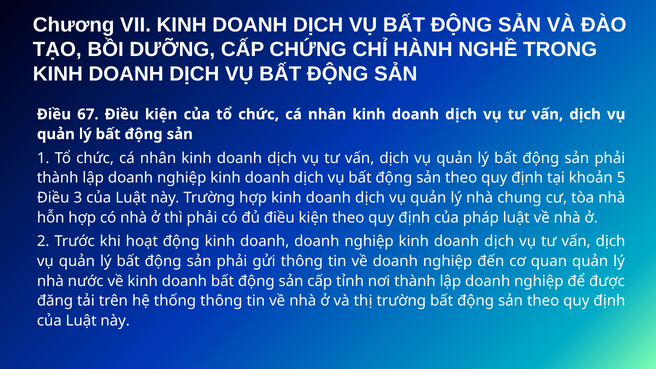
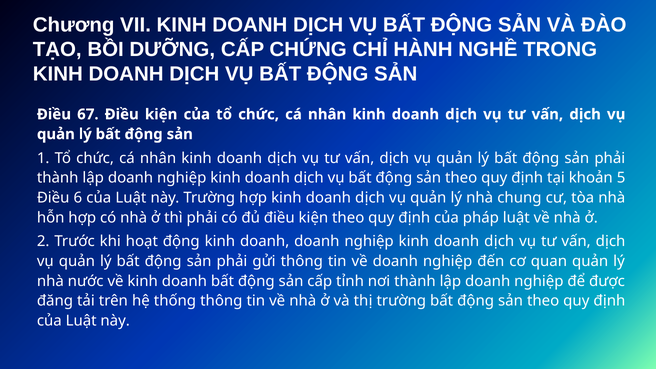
3: 3 -> 6
